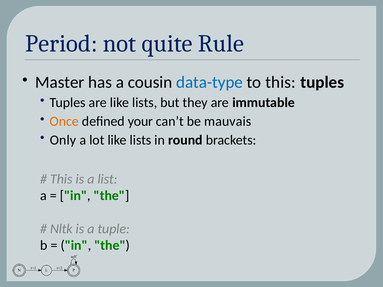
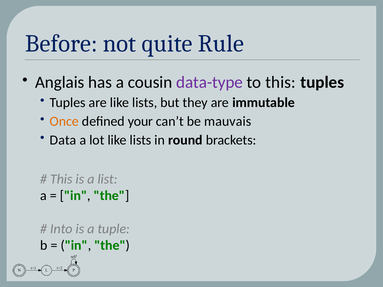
Period: Period -> Before
Master: Master -> Anglais
data-type colour: blue -> purple
Only: Only -> Data
Nltk: Nltk -> Into
